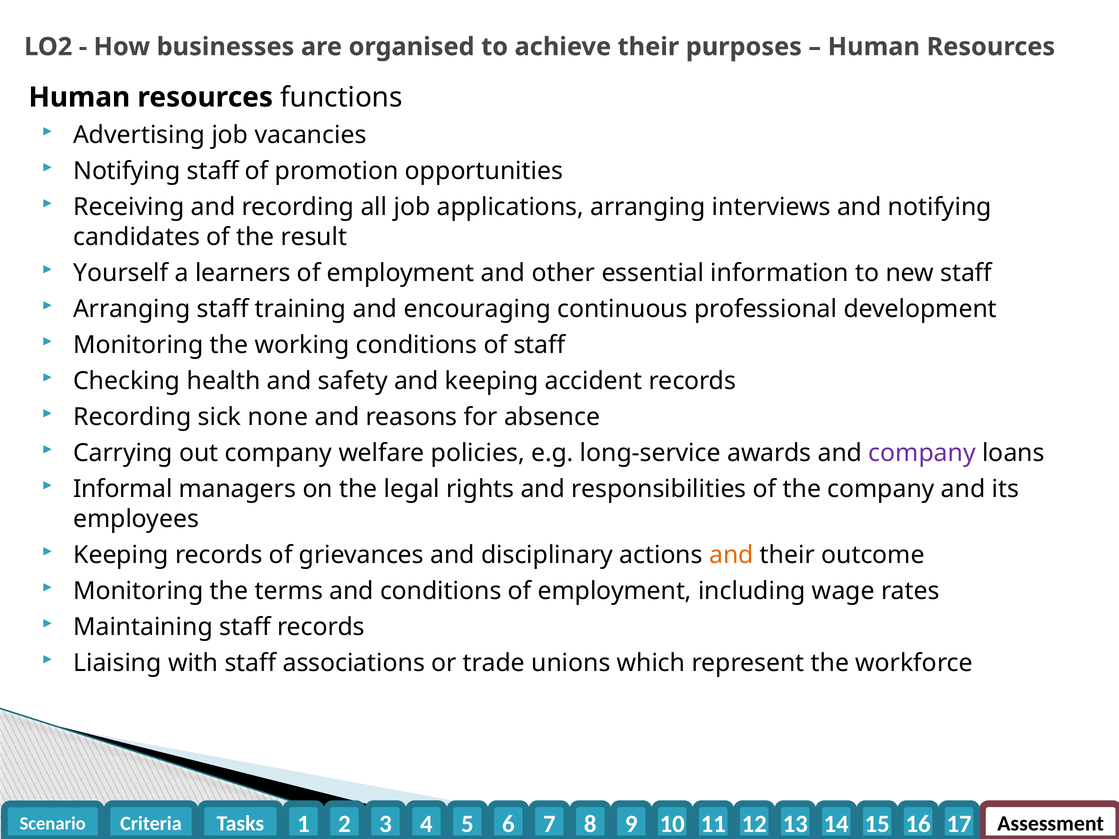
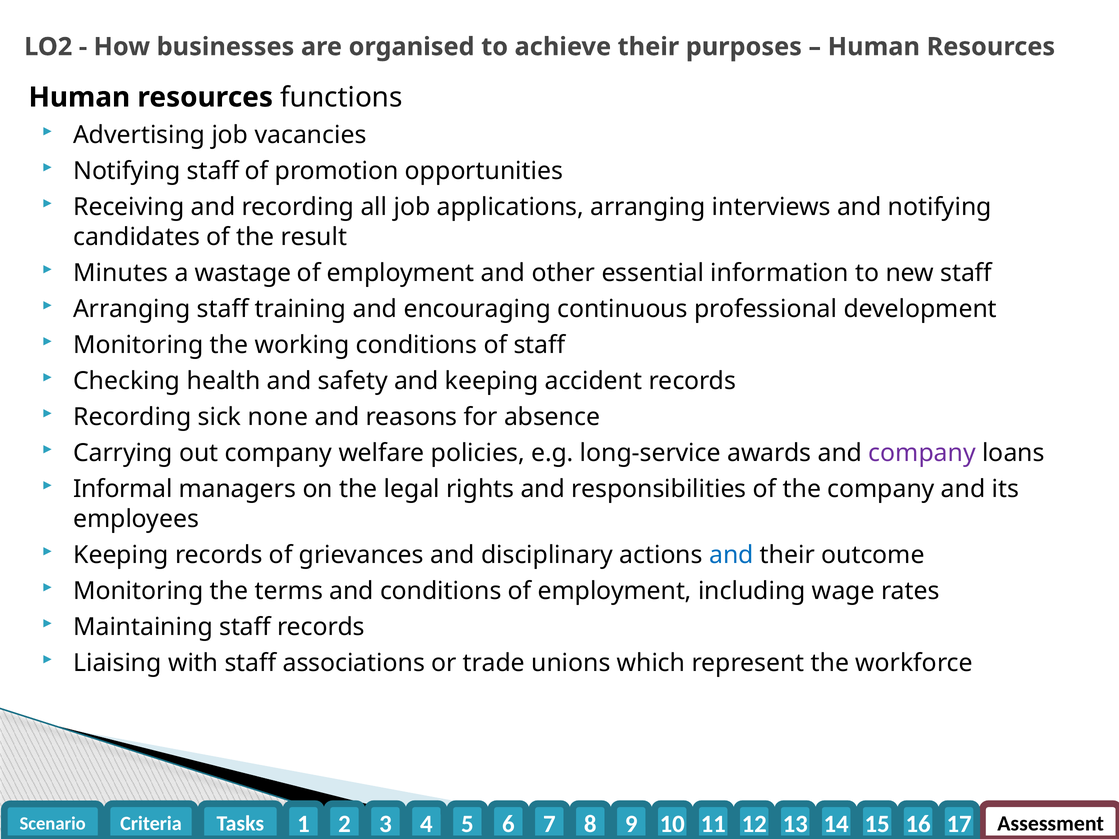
Yourself: Yourself -> Minutes
learners: learners -> wastage
and at (731, 555) colour: orange -> blue
